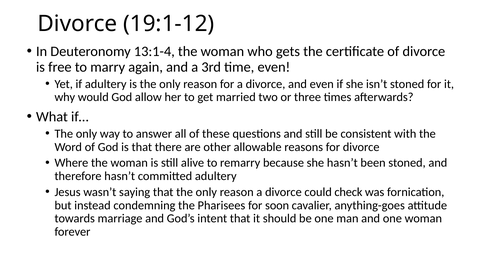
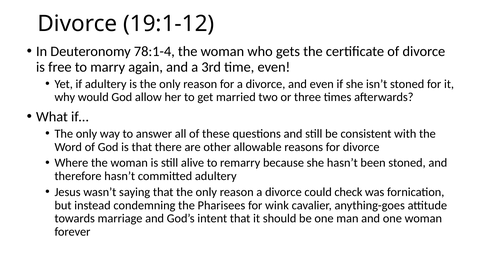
13:1-4: 13:1-4 -> 78:1-4
soon: soon -> wink
